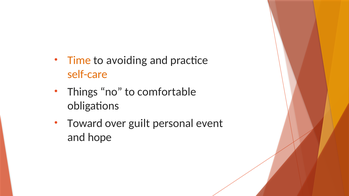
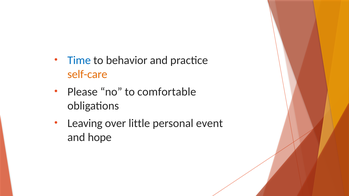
Time colour: orange -> blue
avoiding: avoiding -> behavior
Things: Things -> Please
Toward: Toward -> Leaving
guilt: guilt -> little
